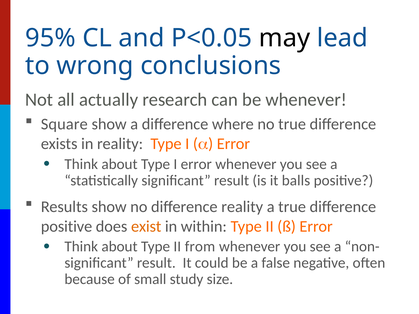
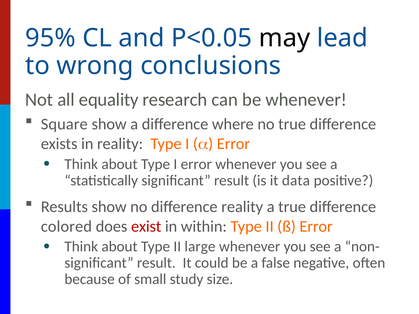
actually: actually -> equality
balls: balls -> data
positive at (67, 227): positive -> colored
exist colour: orange -> red
from: from -> large
